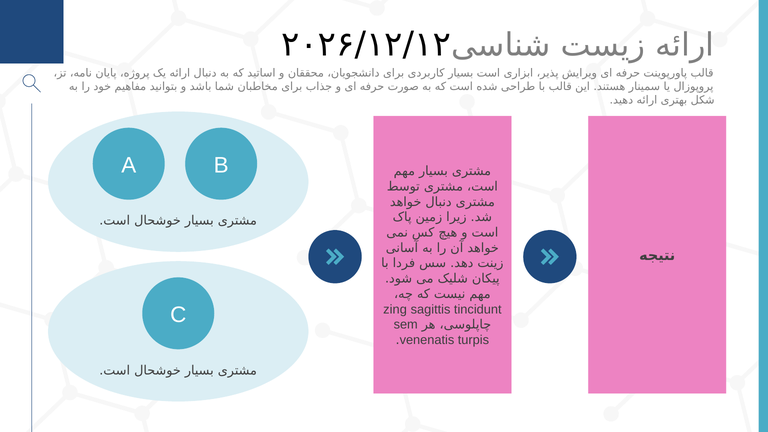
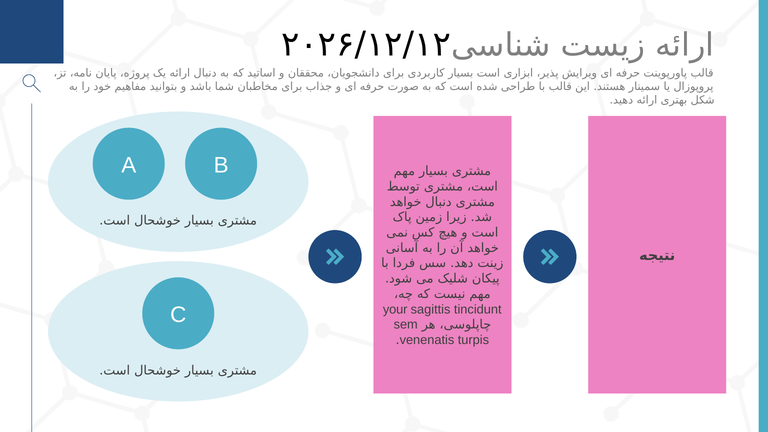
zing: zing -> your
